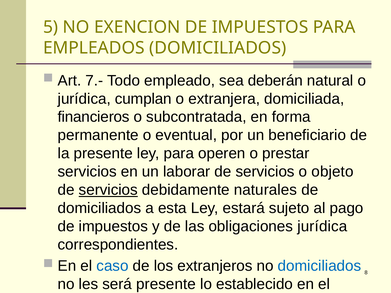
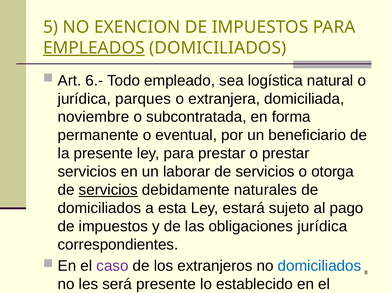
EMPLEADOS underline: none -> present
7.-: 7.- -> 6.-
deberán: deberán -> logística
cumplan: cumplan -> parques
financieros: financieros -> noviembre
para operen: operen -> prestar
objeto: objeto -> otorga
caso colour: blue -> purple
